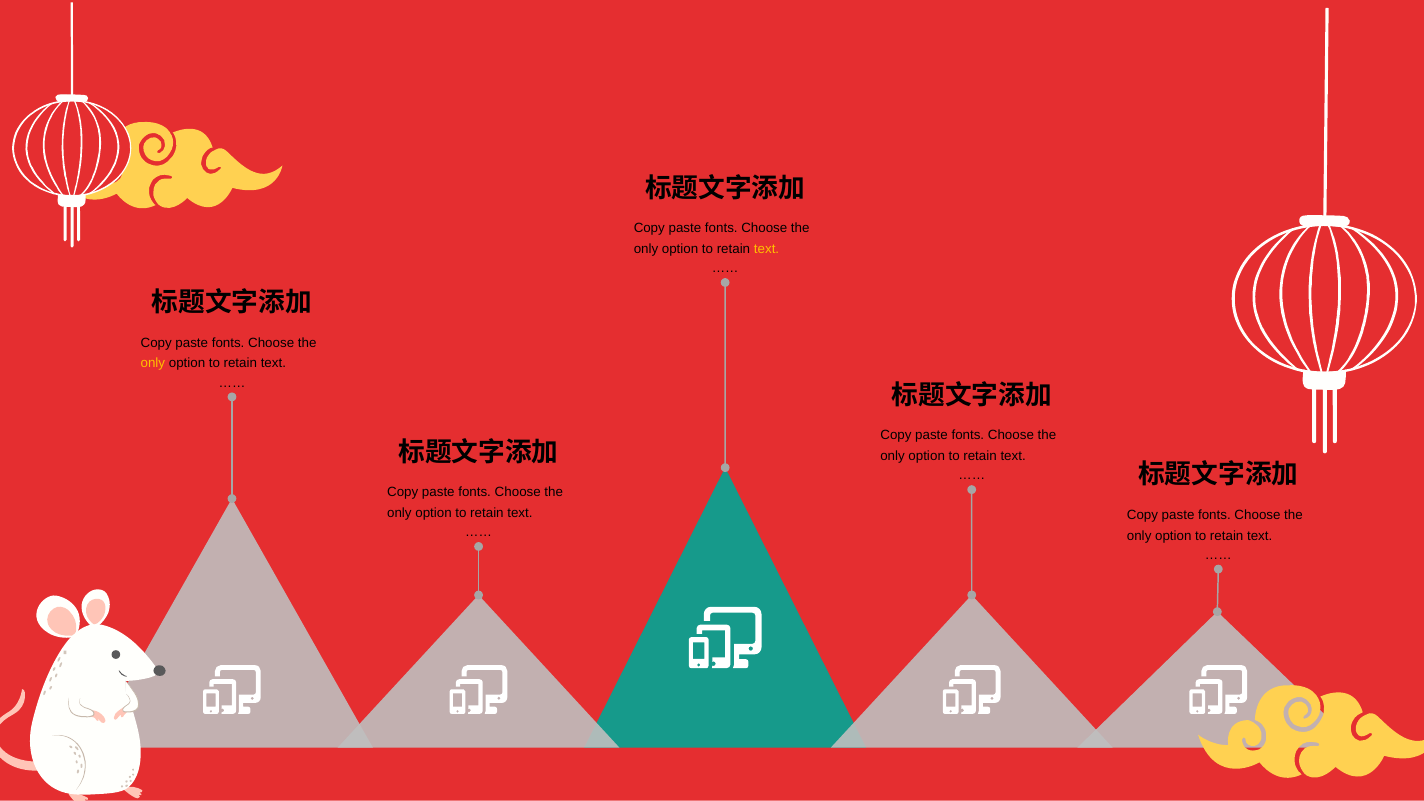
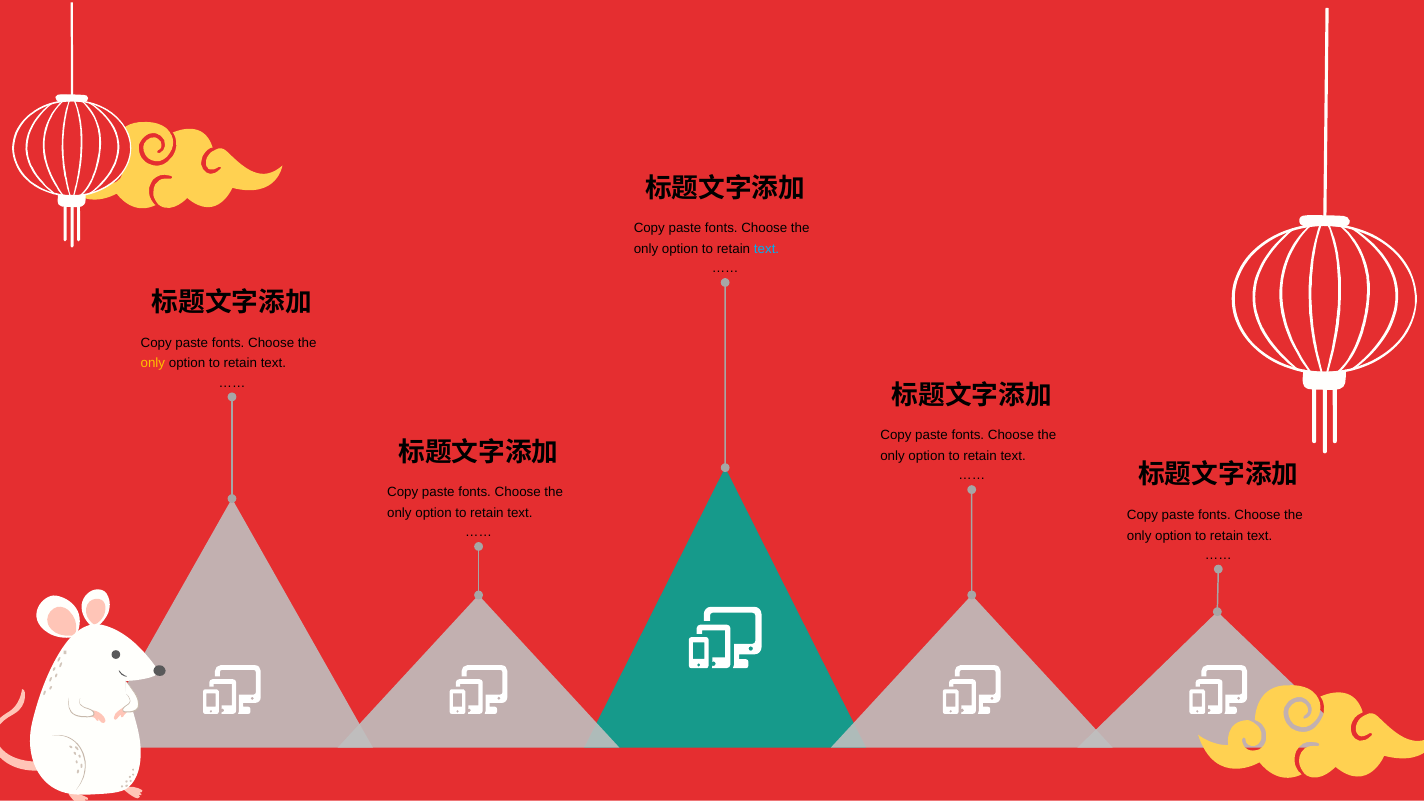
text at (767, 249) colour: yellow -> light blue
